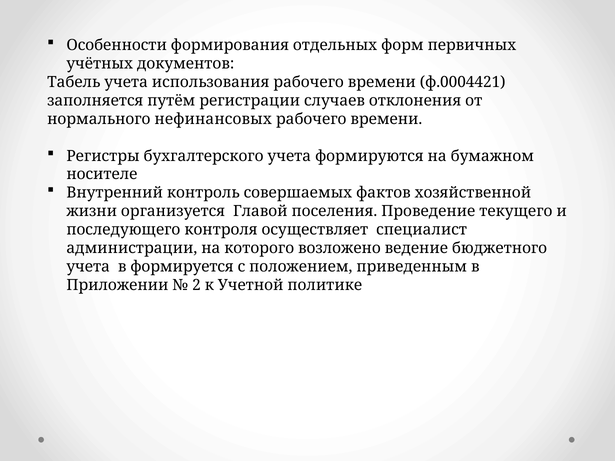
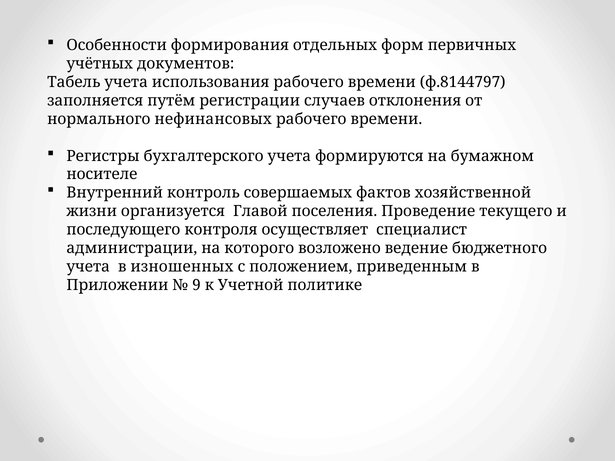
ф.0004421: ф.0004421 -> ф.8144797
формируется: формируется -> изношенных
2: 2 -> 9
